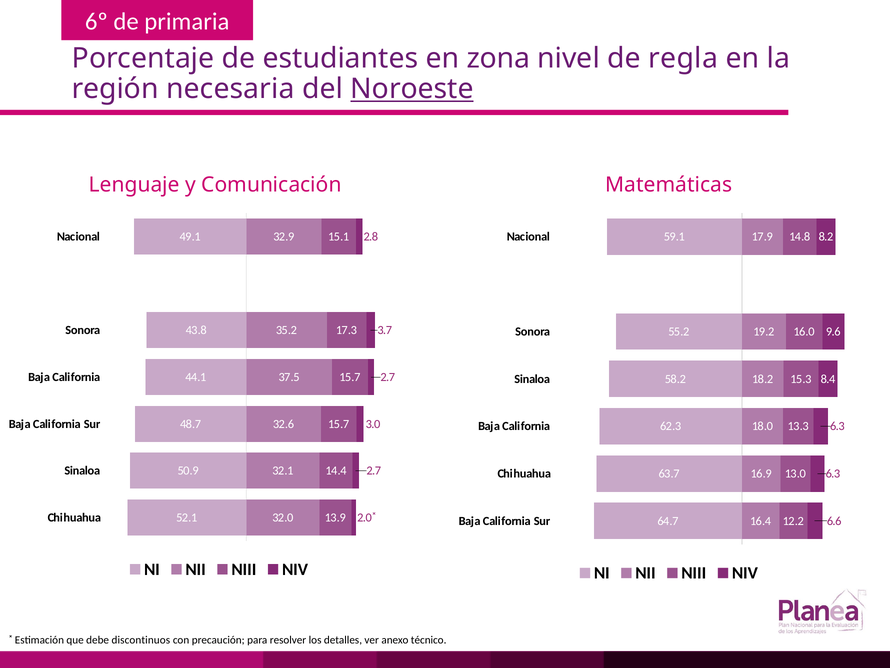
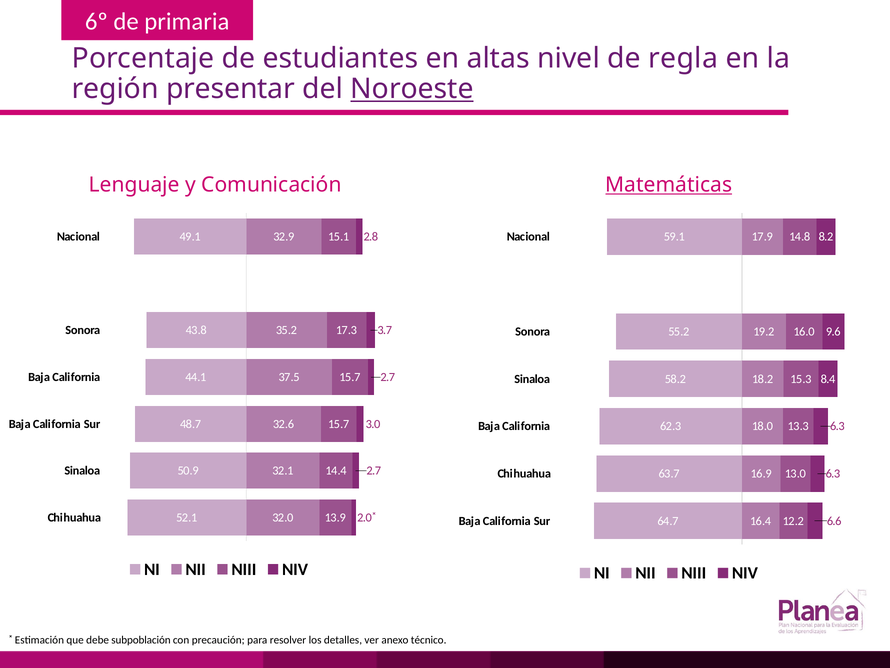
zona: zona -> altas
necesaria: necesaria -> presentar
Matemáticas underline: none -> present
discontinuos: discontinuos -> subpoblación
